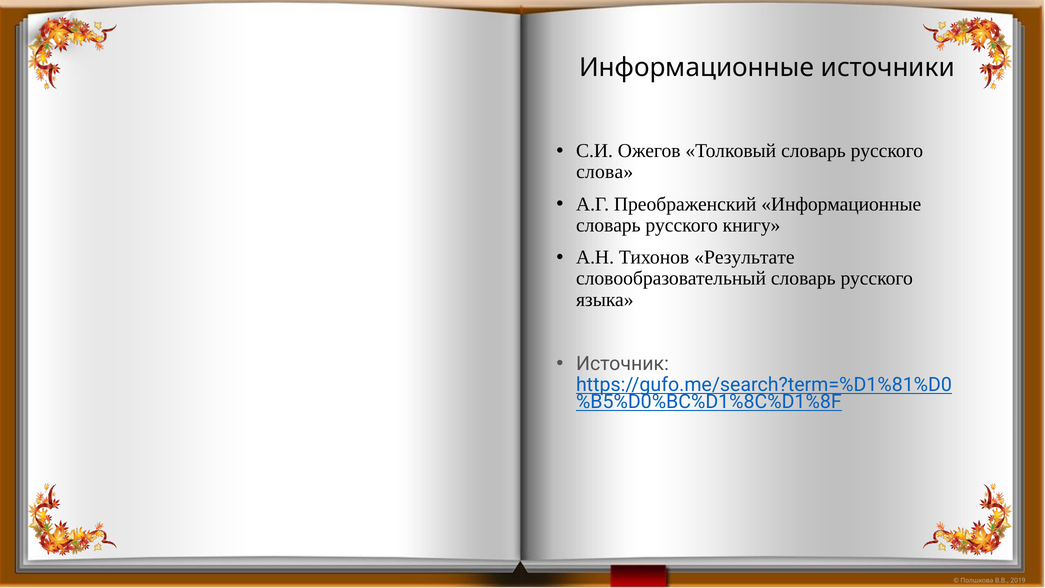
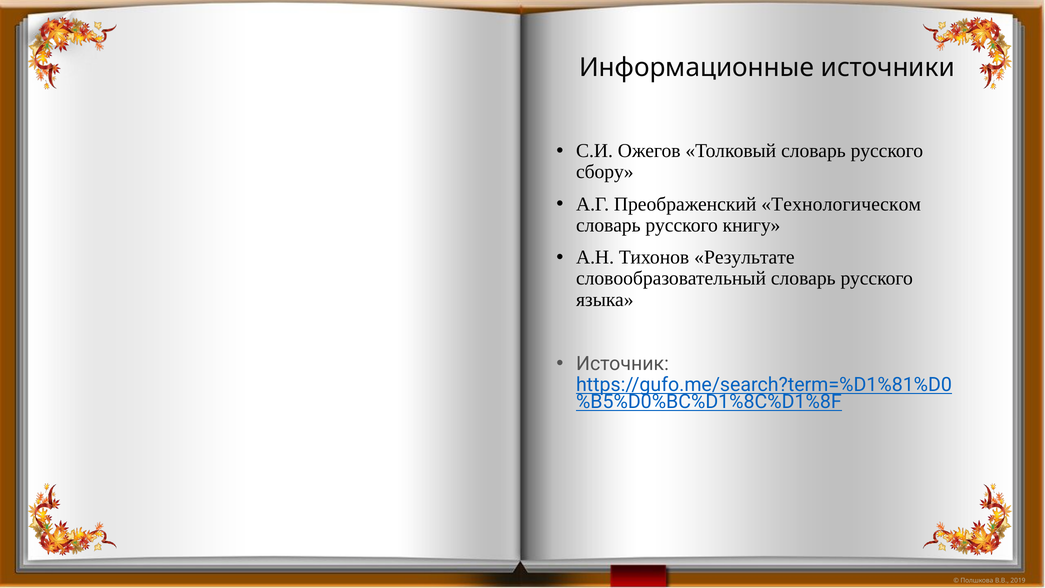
слова: слова -> сбору
Преображенский Информационные: Информационные -> Технологическом
